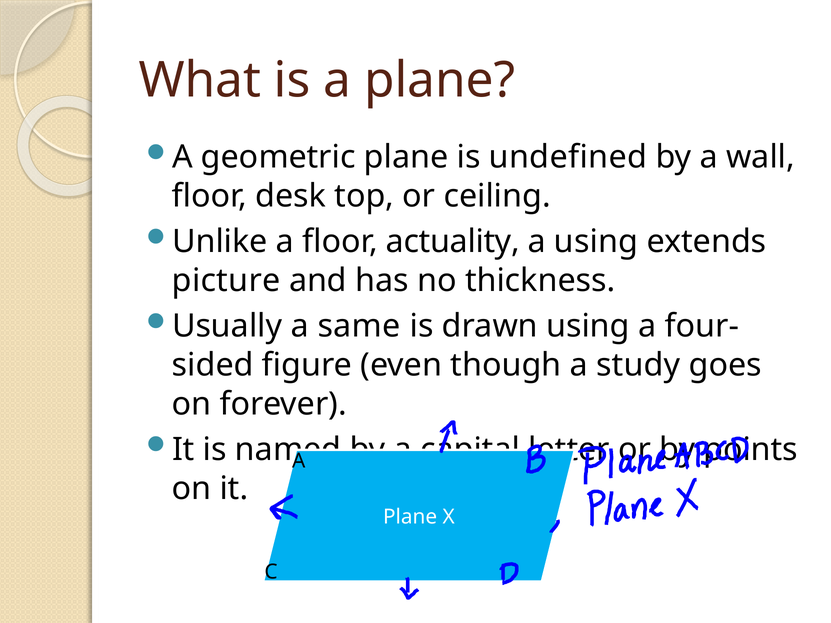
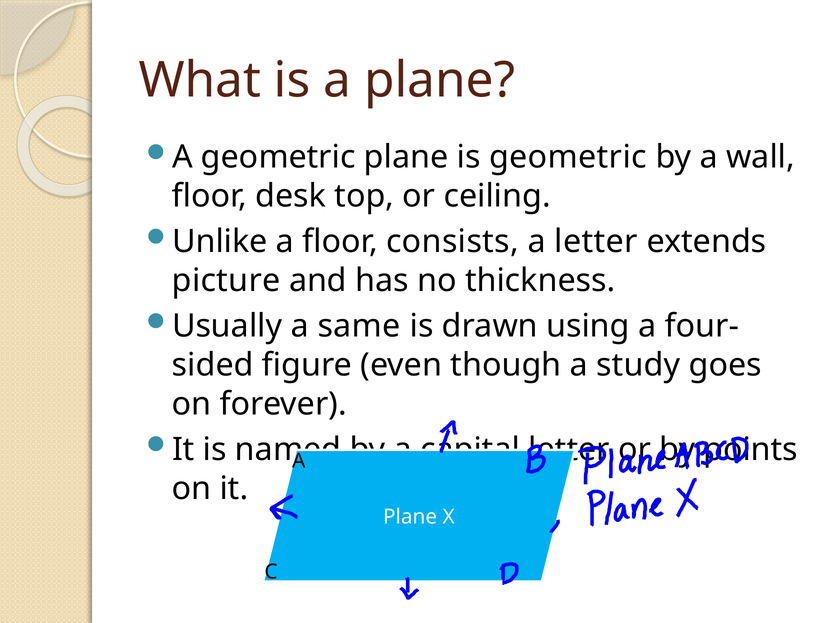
is undefined: undefined -> geometric
actuality: actuality -> consists
a using: using -> letter
